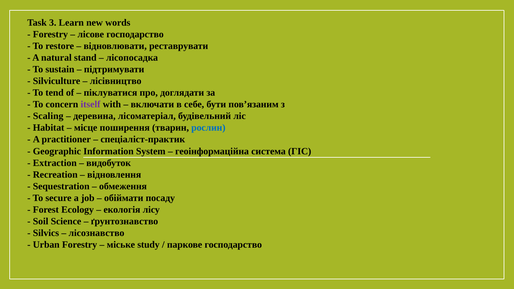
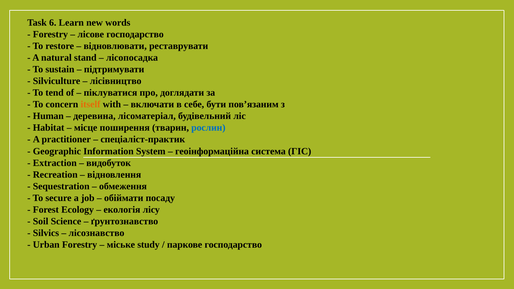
3: 3 -> 6
itself colour: purple -> orange
Scaling: Scaling -> Human
